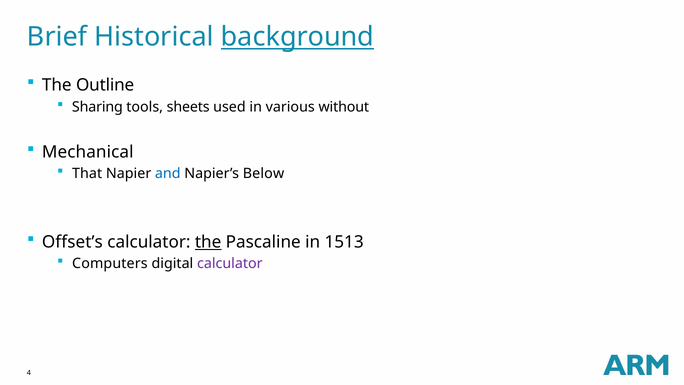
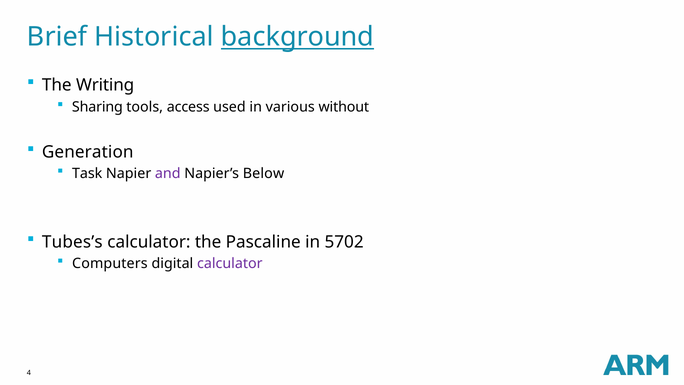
Outline: Outline -> Writing
sheets: sheets -> access
Mechanical: Mechanical -> Generation
That: That -> Task
and colour: blue -> purple
Offset’s: Offset’s -> Tubes’s
the at (208, 242) underline: present -> none
1513: 1513 -> 5702
